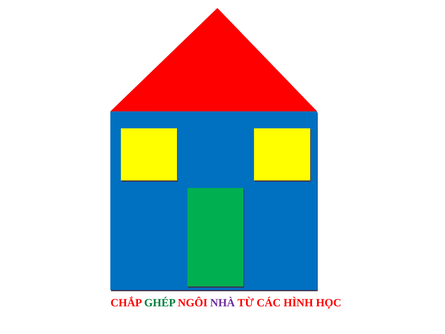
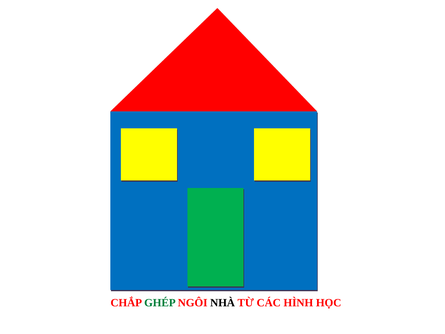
NHÀ colour: purple -> black
